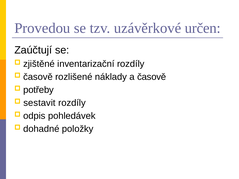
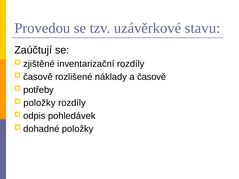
určen: určen -> stavu
sestavit at (39, 103): sestavit -> položky
